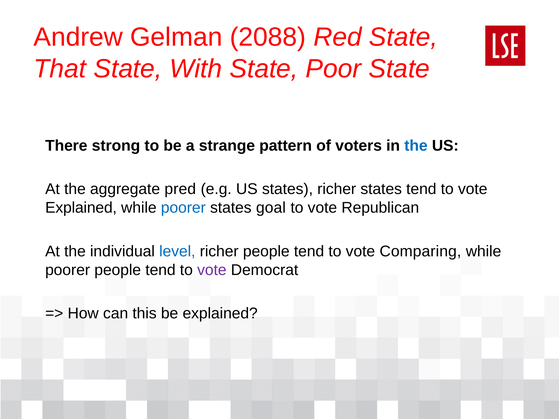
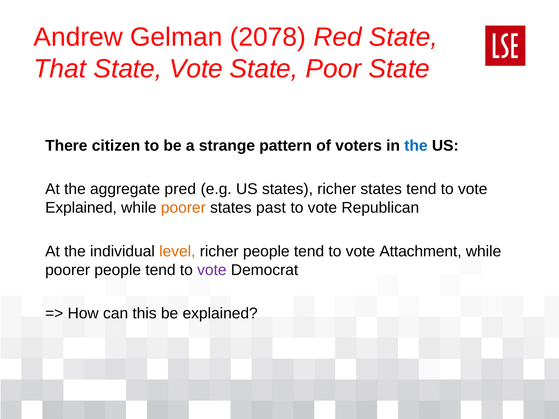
2088: 2088 -> 2078
State With: With -> Vote
strong: strong -> citizen
poorer at (183, 208) colour: blue -> orange
goal: goal -> past
level colour: blue -> orange
Comparing: Comparing -> Attachment
